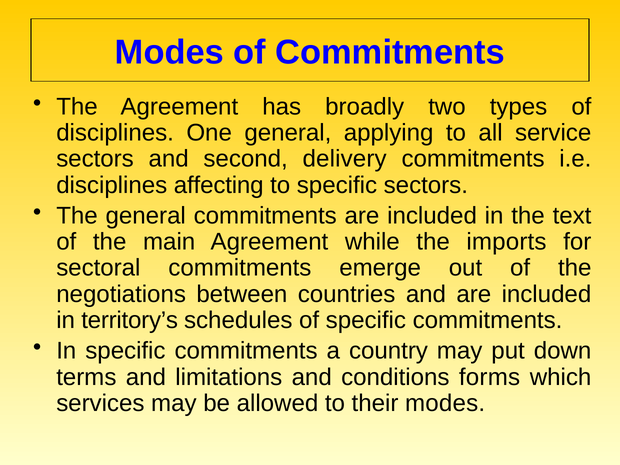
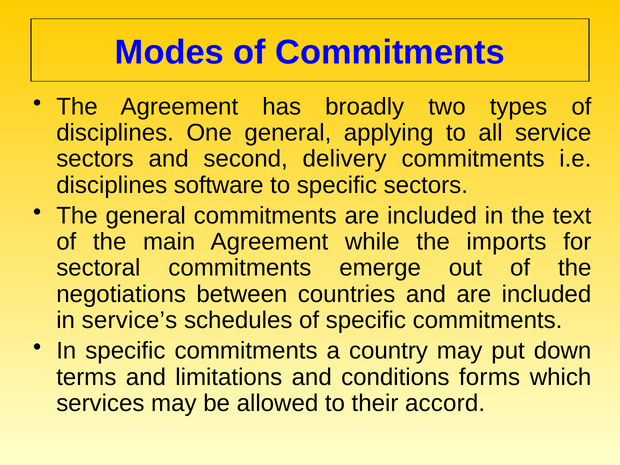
affecting: affecting -> software
territory’s: territory’s -> service’s
their modes: modes -> accord
